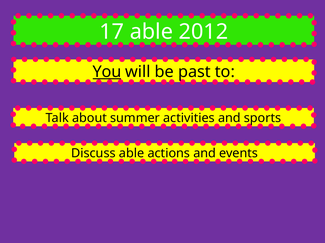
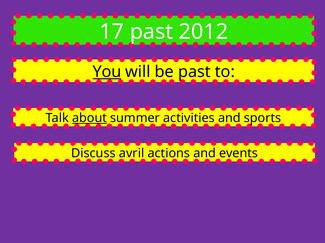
17 able: able -> past
about underline: none -> present
Discuss able: able -> avril
